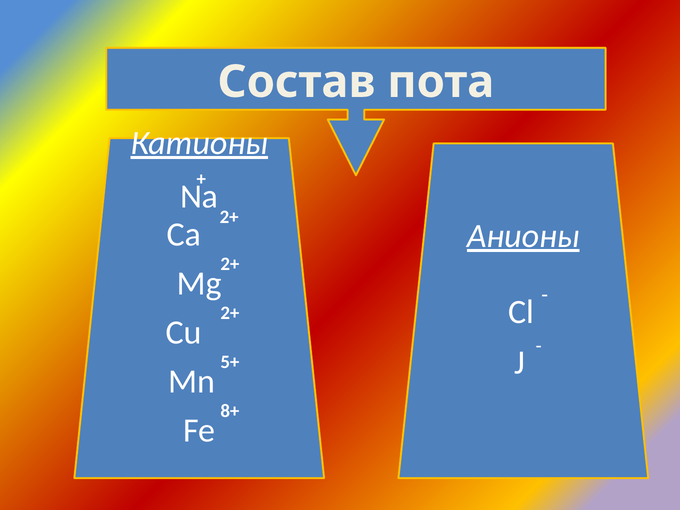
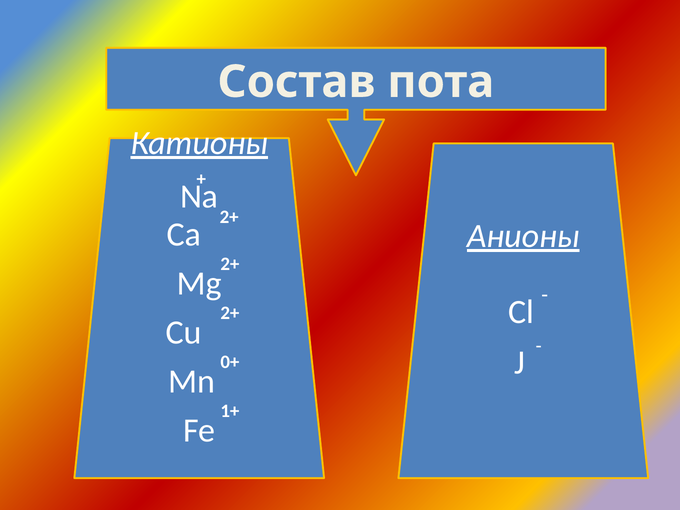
5+: 5+ -> 0+
8+: 8+ -> 1+
